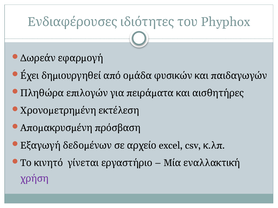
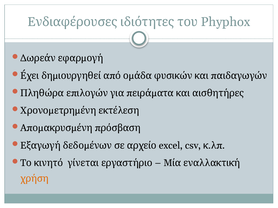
χρήση colour: purple -> orange
